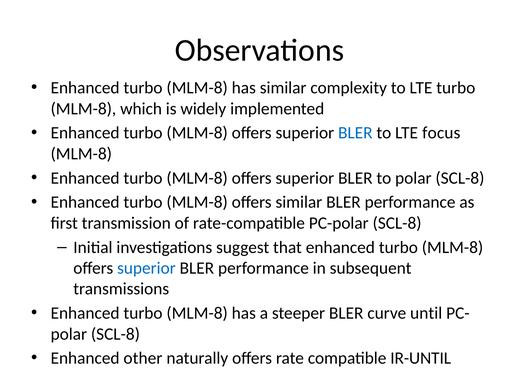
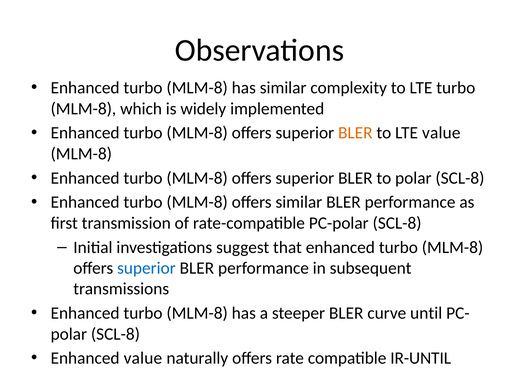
BLER at (355, 133) colour: blue -> orange
LTE focus: focus -> value
Enhanced other: other -> value
